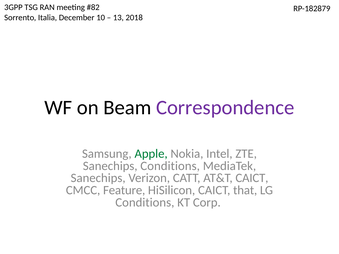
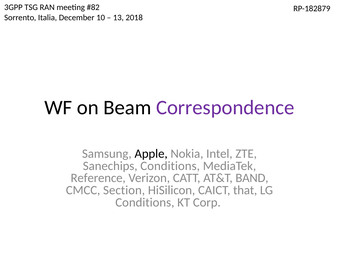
Apple colour: green -> black
Sanechips at (98, 178): Sanechips -> Reference
AT&T CAICT: CAICT -> BAND
Feature: Feature -> Section
